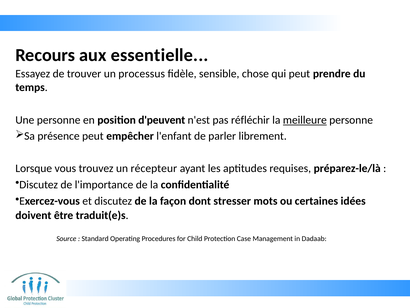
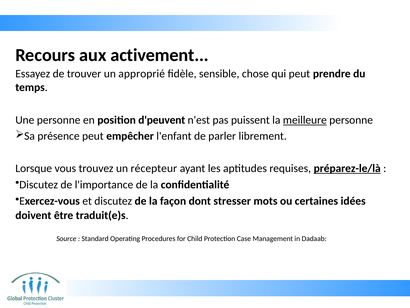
essentielle: essentielle -> activement
processus: processus -> approprié
réfléchir: réfléchir -> puissent
préparez-le/là underline: none -> present
